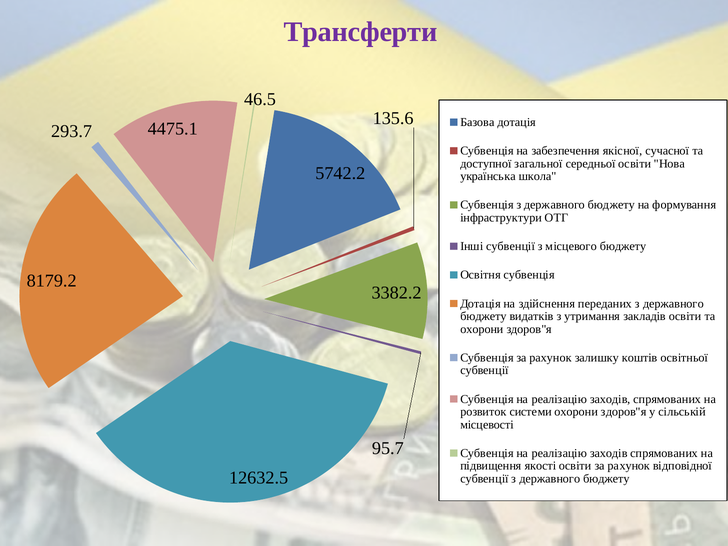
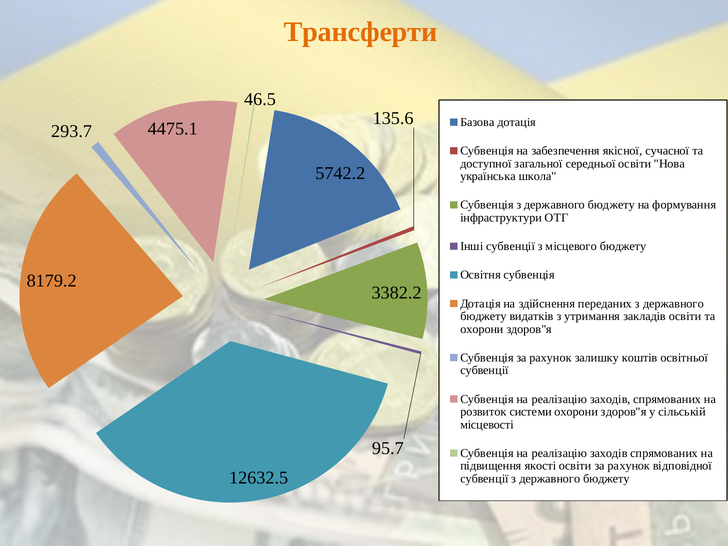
Трансферти colour: purple -> orange
